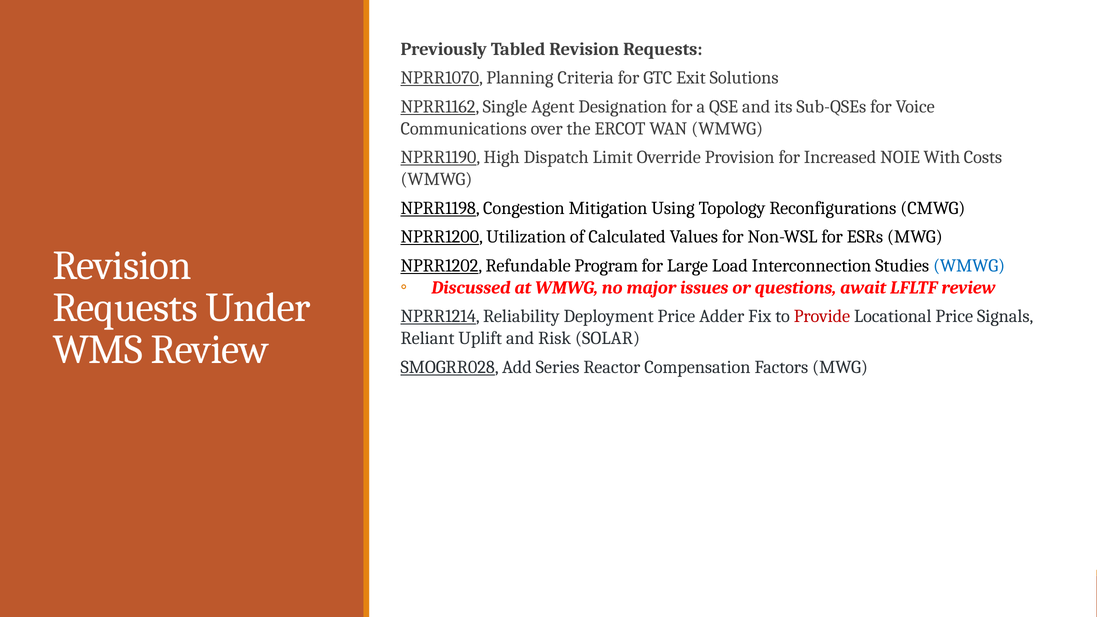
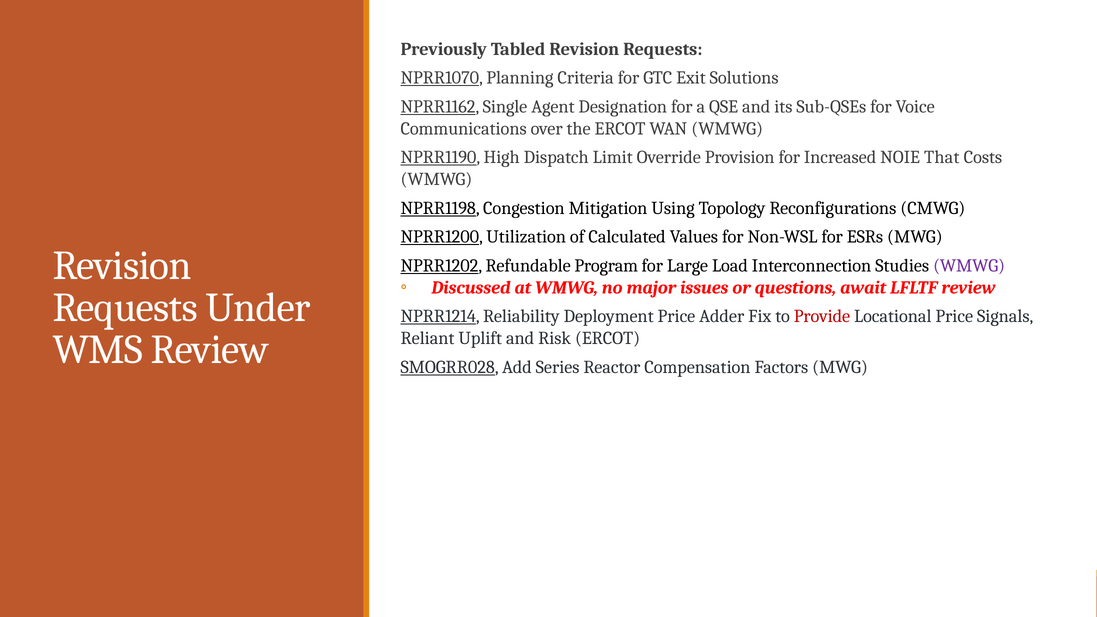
With: With -> That
WMWG at (969, 266) colour: blue -> purple
Risk SOLAR: SOLAR -> ERCOT
